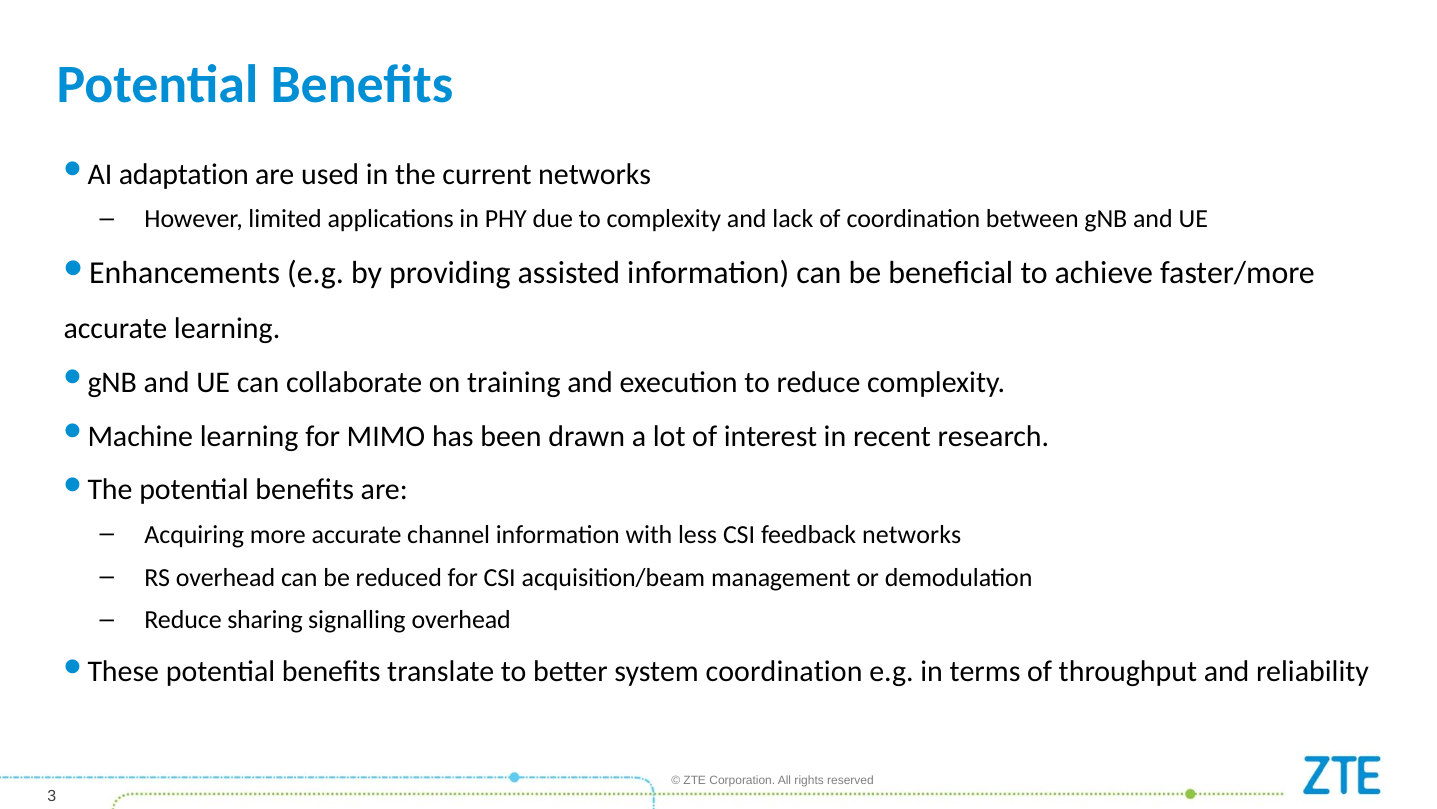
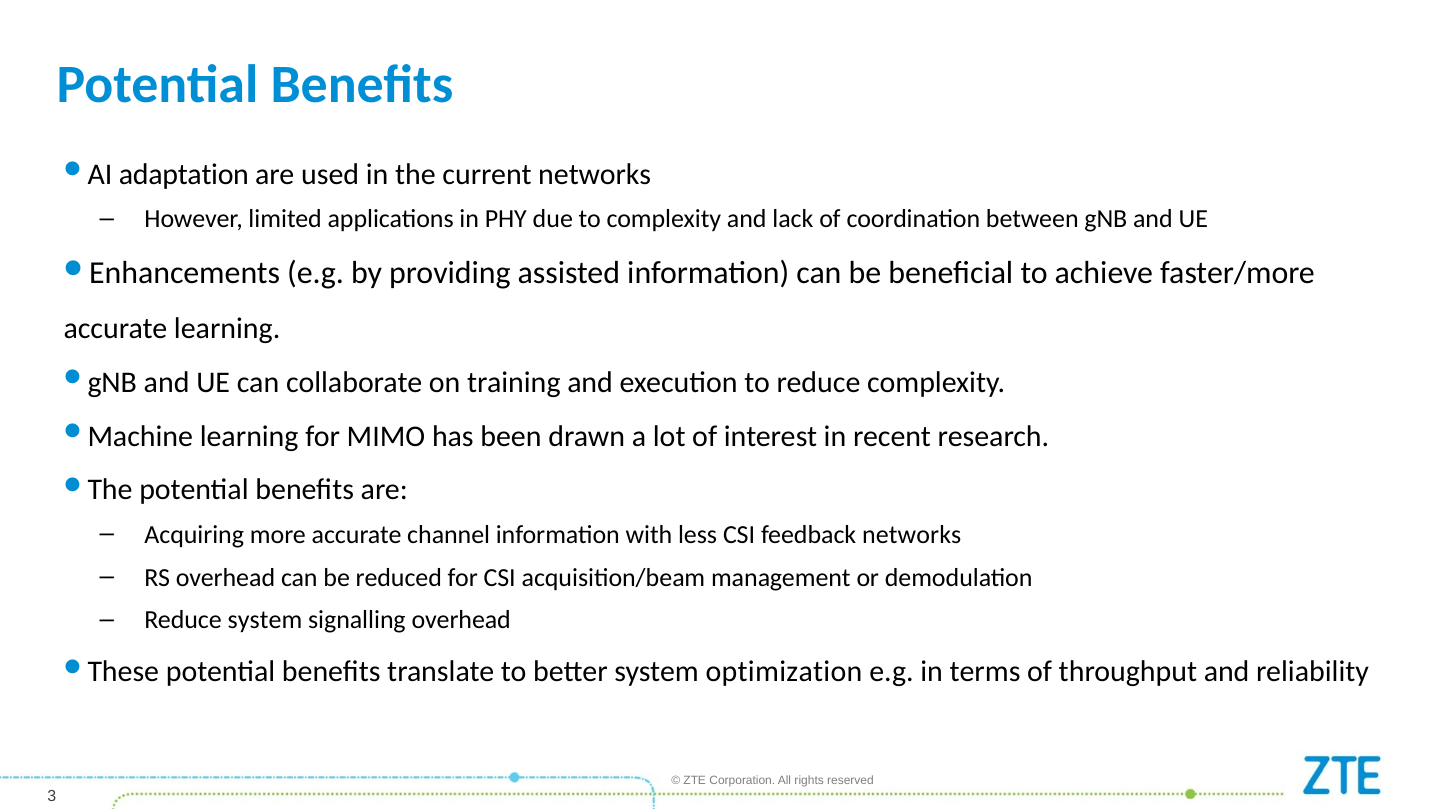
Reduce sharing: sharing -> system
system coordination: coordination -> optimization
